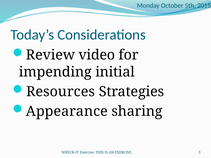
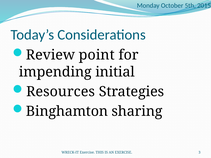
video: video -> point
Appearance: Appearance -> Binghamton
